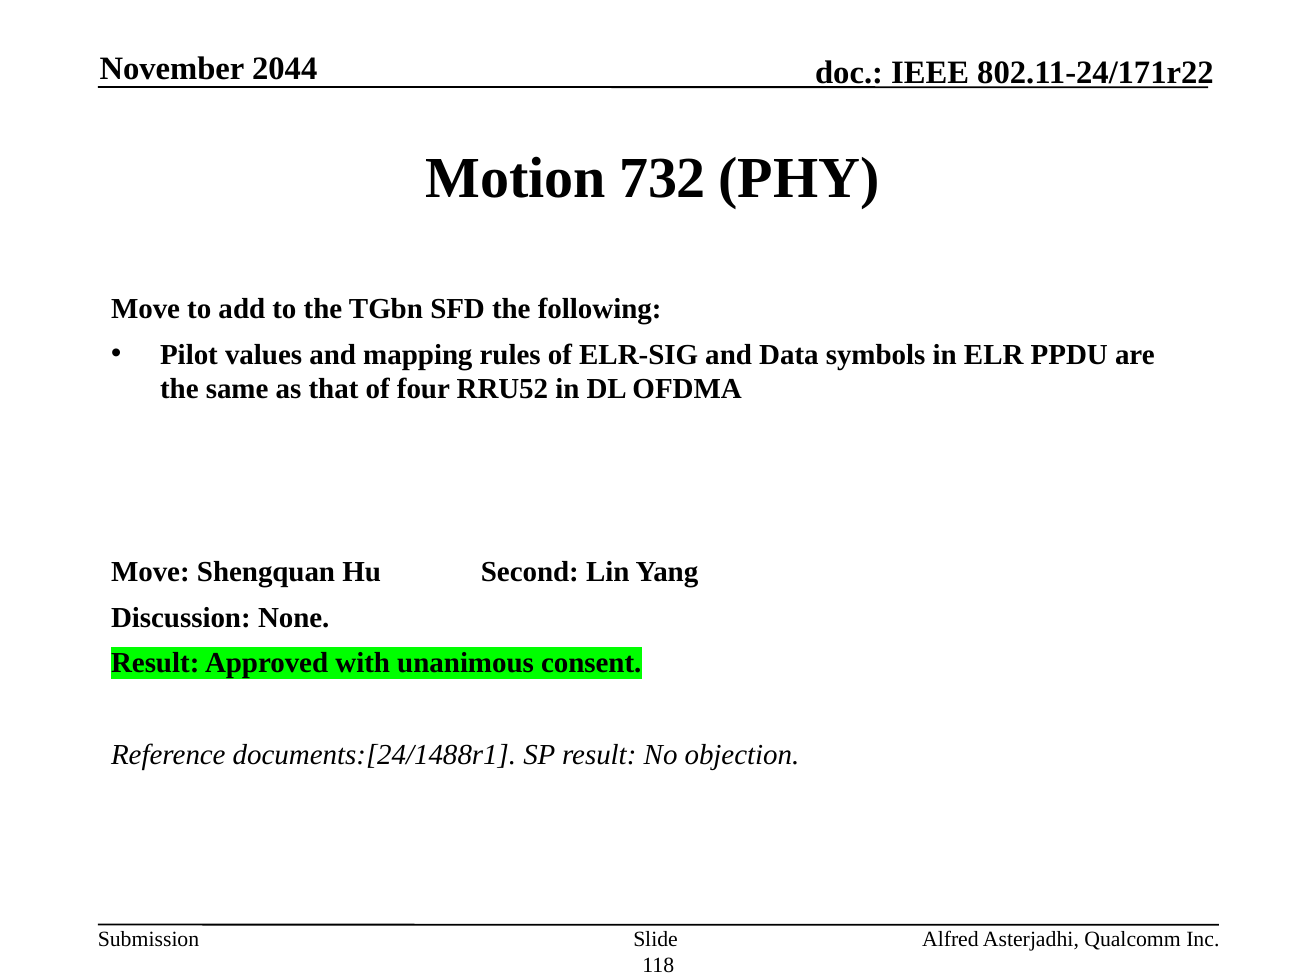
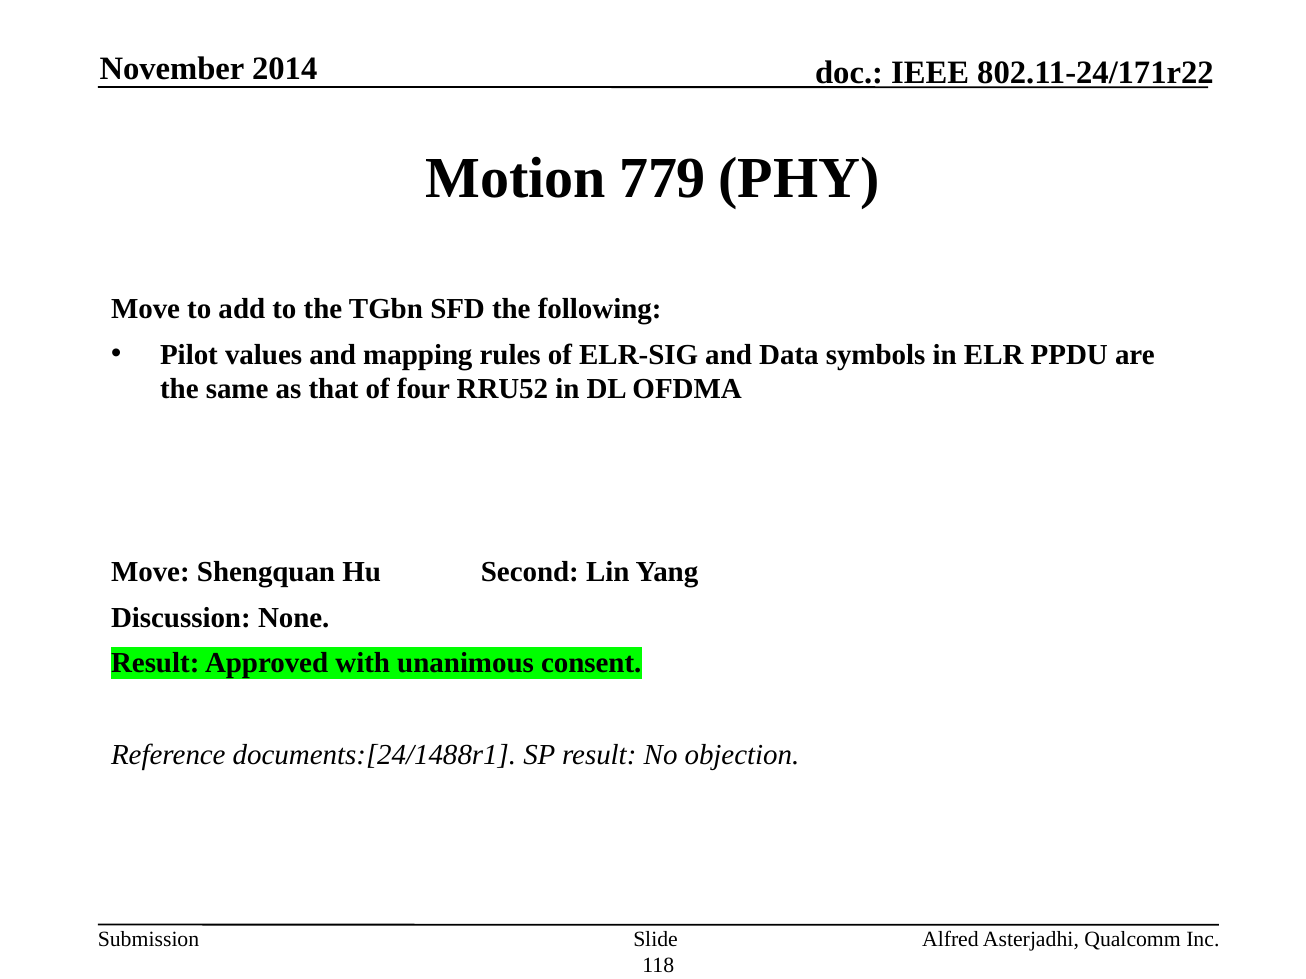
2044: 2044 -> 2014
732: 732 -> 779
